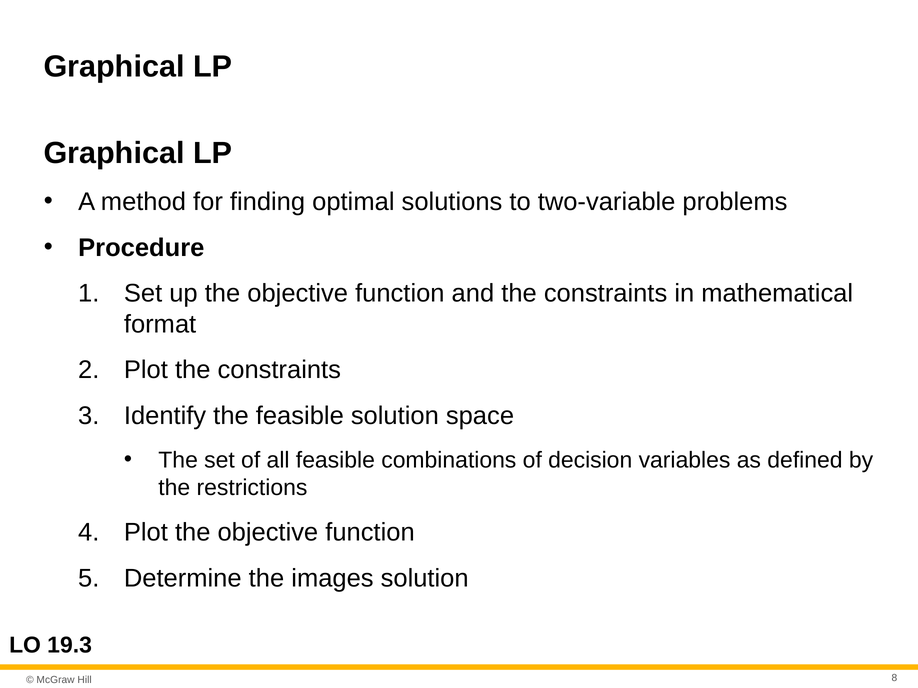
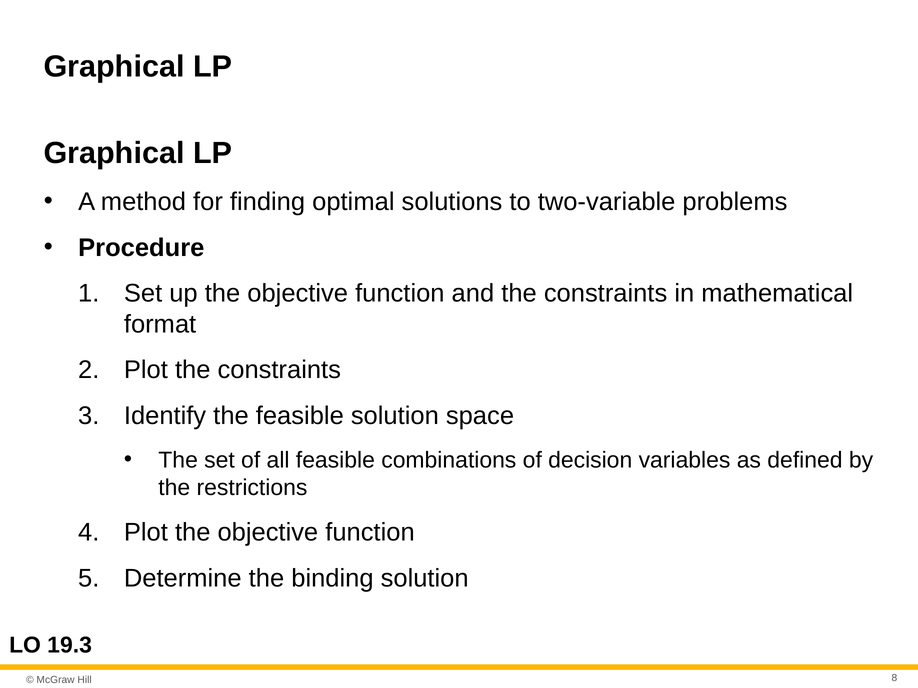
images: images -> binding
